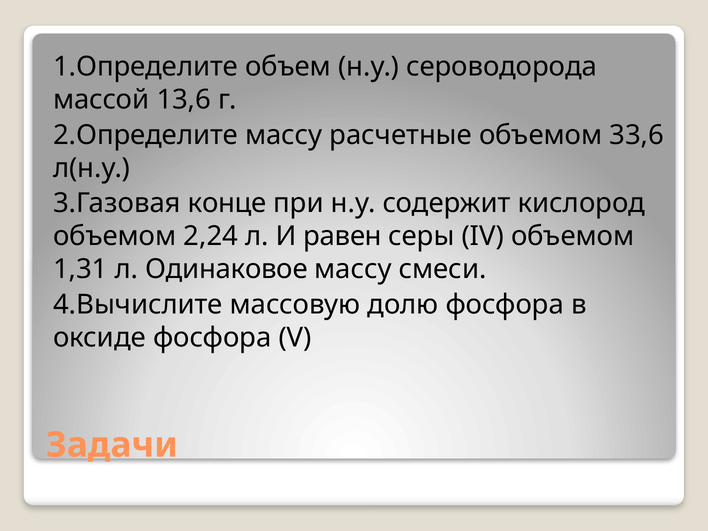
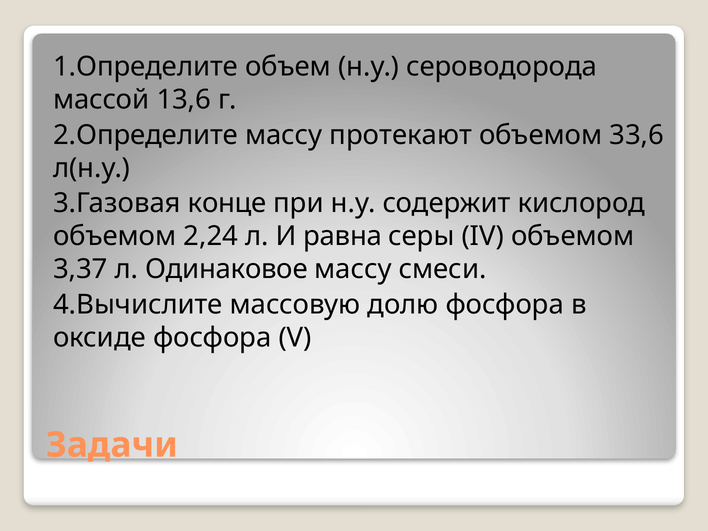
расчетные: расчетные -> протекают
равен: равен -> равна
1,31: 1,31 -> 3,37
